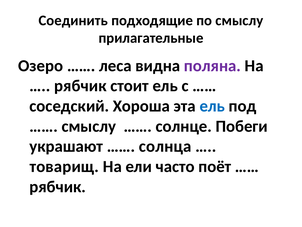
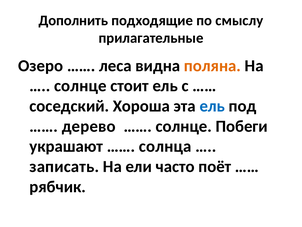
Соединить: Соединить -> Дополнить
поляна colour: purple -> orange
рябчик at (80, 86): рябчик -> солнце
смыслу at (89, 126): смыслу -> дерево
товарищ: товарищ -> записать
